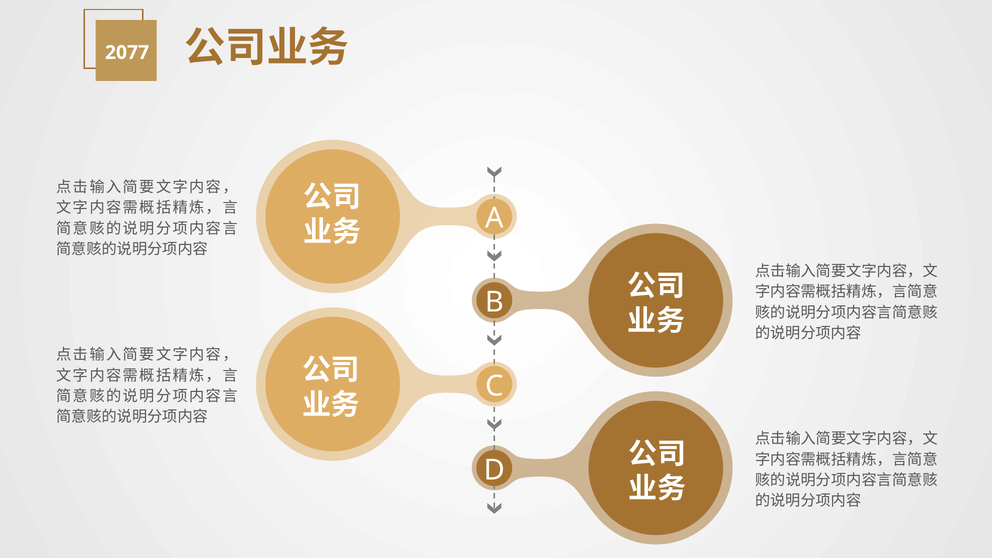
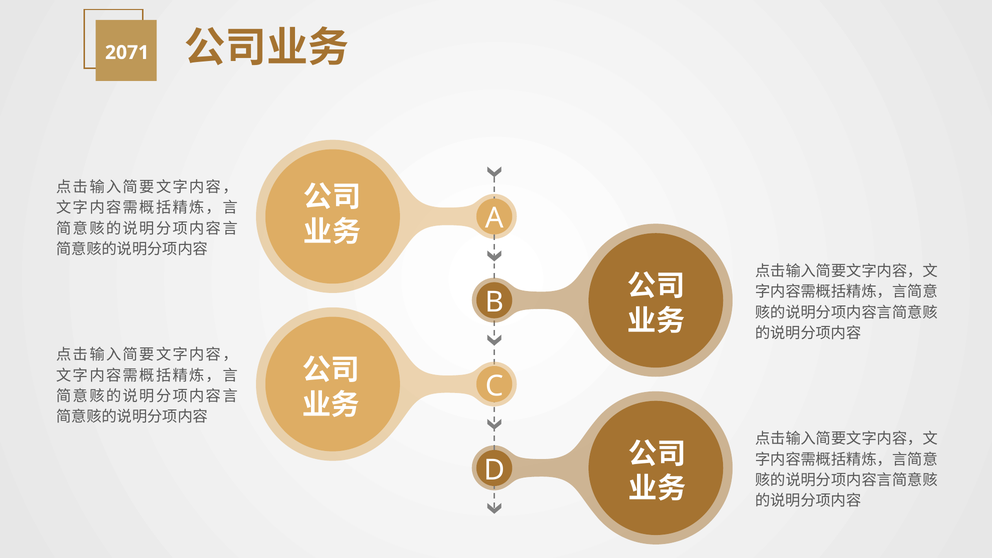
2077: 2077 -> 2071
